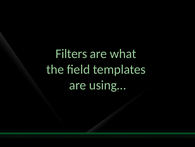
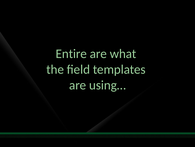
Filters: Filters -> Entire
